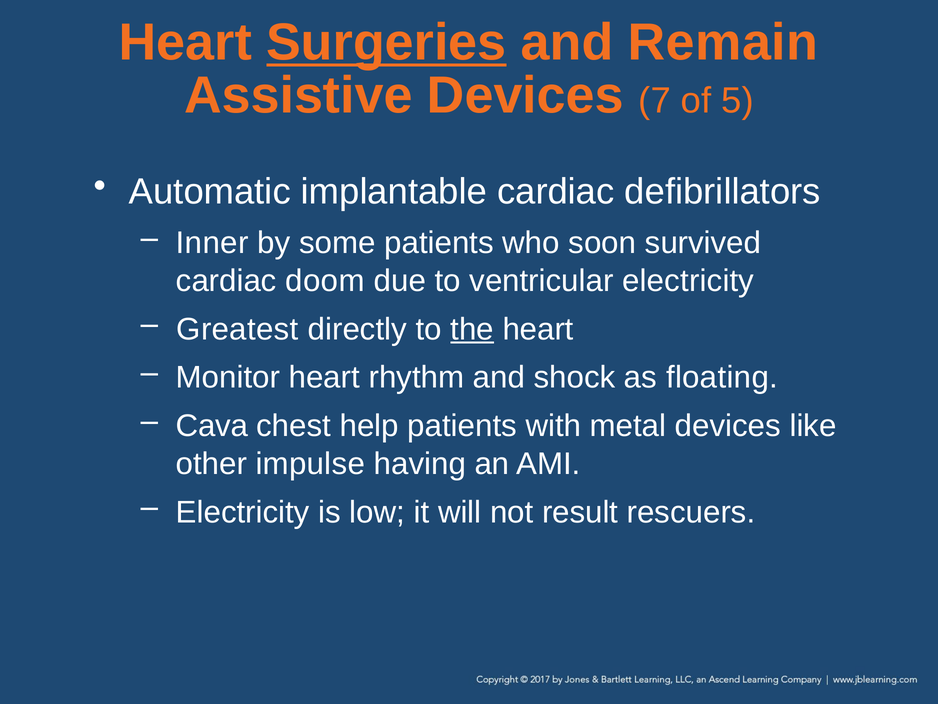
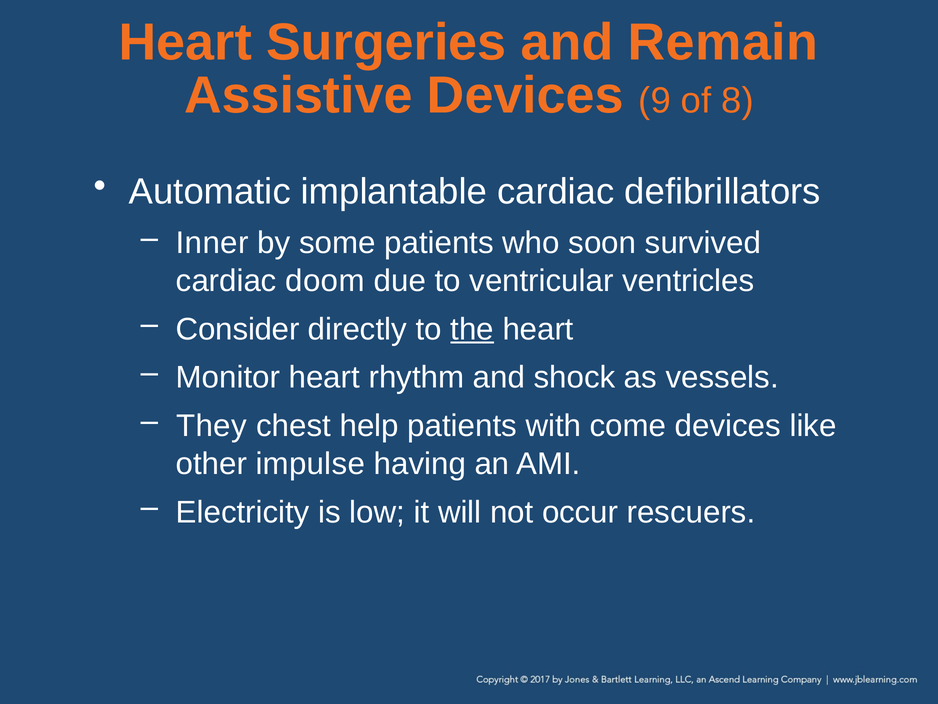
Surgeries underline: present -> none
7: 7 -> 9
5: 5 -> 8
ventricular electricity: electricity -> ventricles
Greatest: Greatest -> Consider
floating: floating -> vessels
Cava: Cava -> They
metal: metal -> come
result: result -> occur
